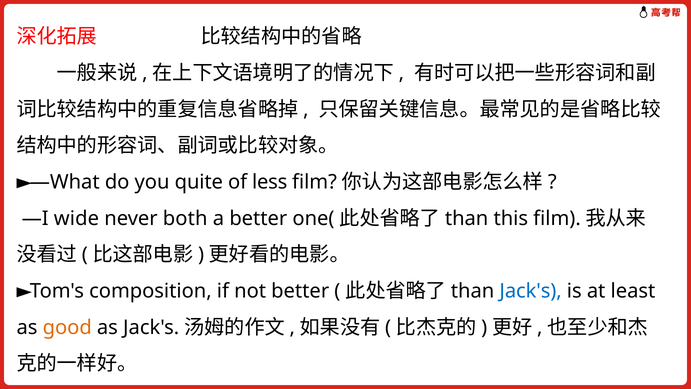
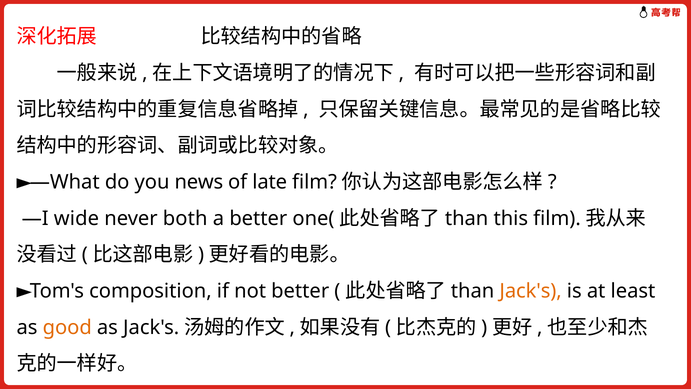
quite: quite -> news
less: less -> late
Jack's at (531, 291) colour: blue -> orange
